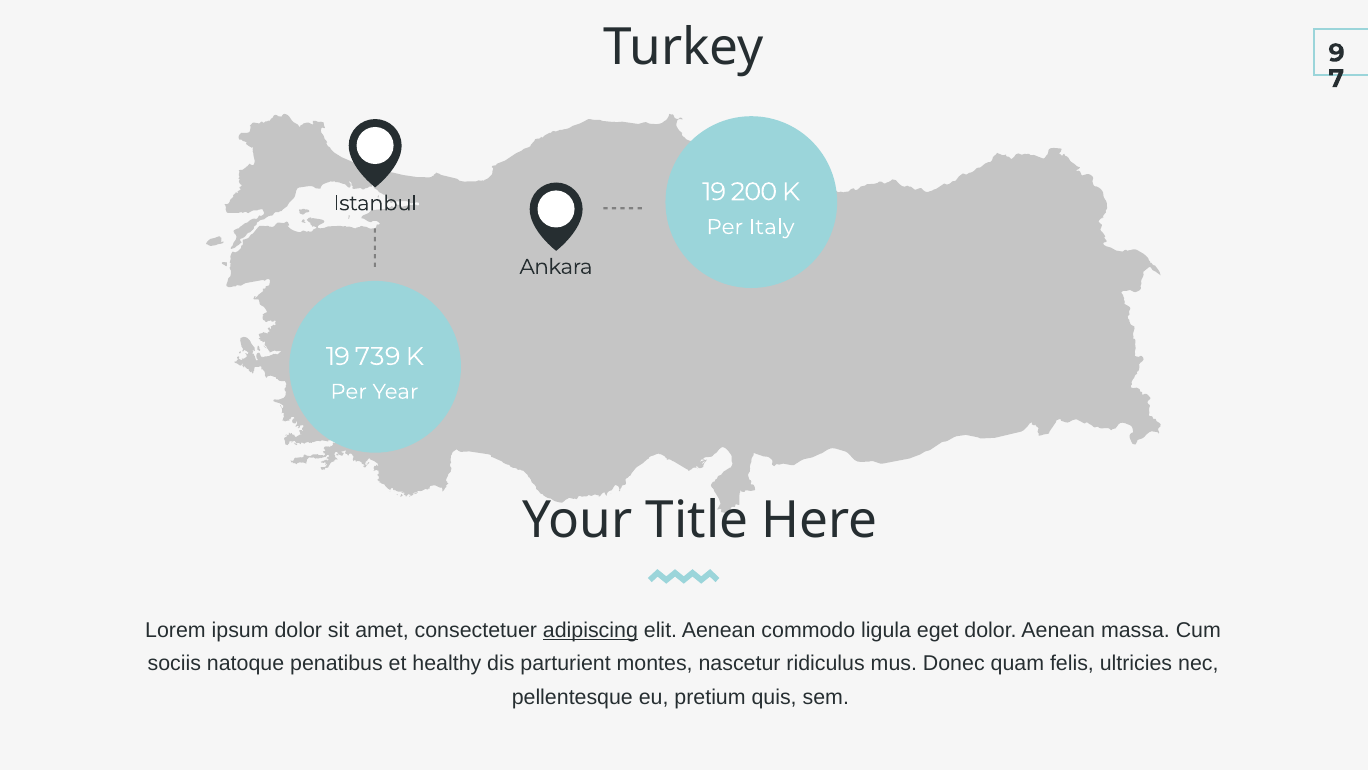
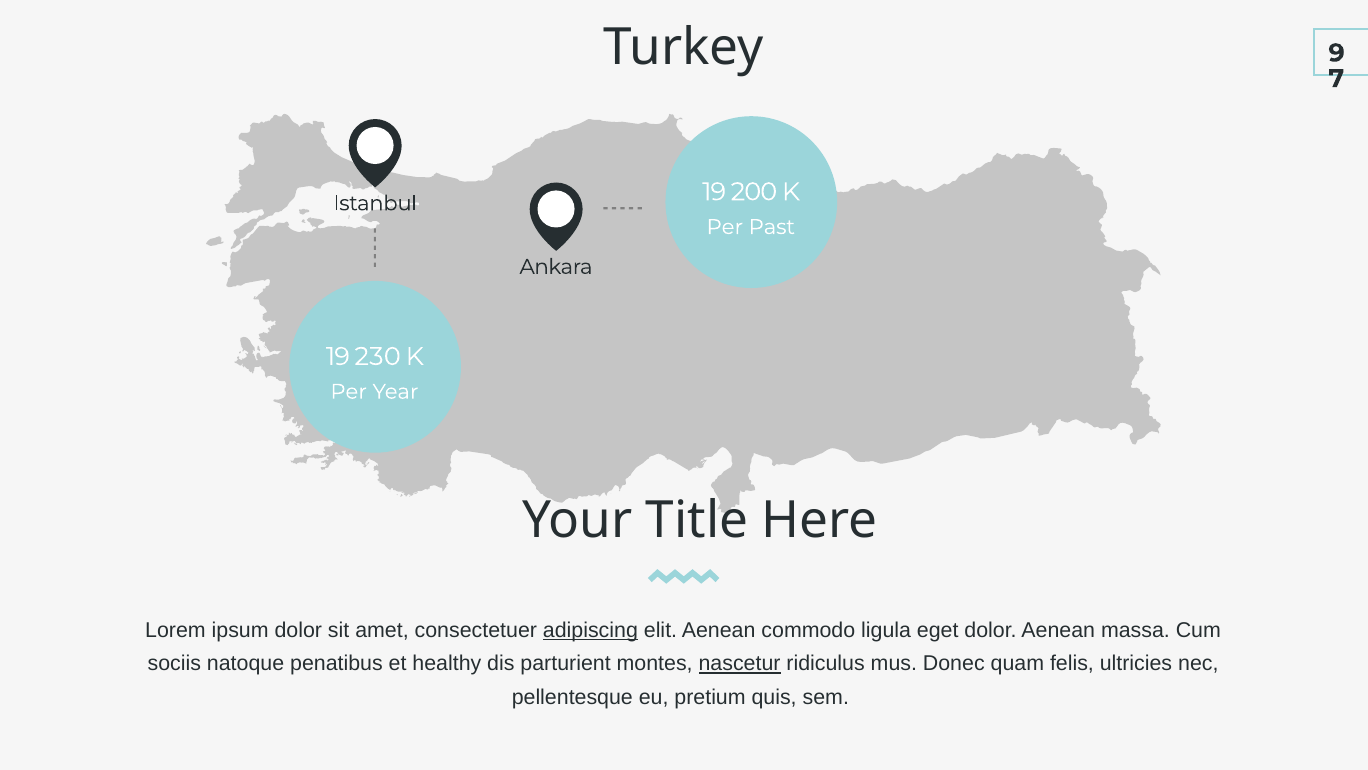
Italy: Italy -> Past
739: 739 -> 230
nascetur underline: none -> present
